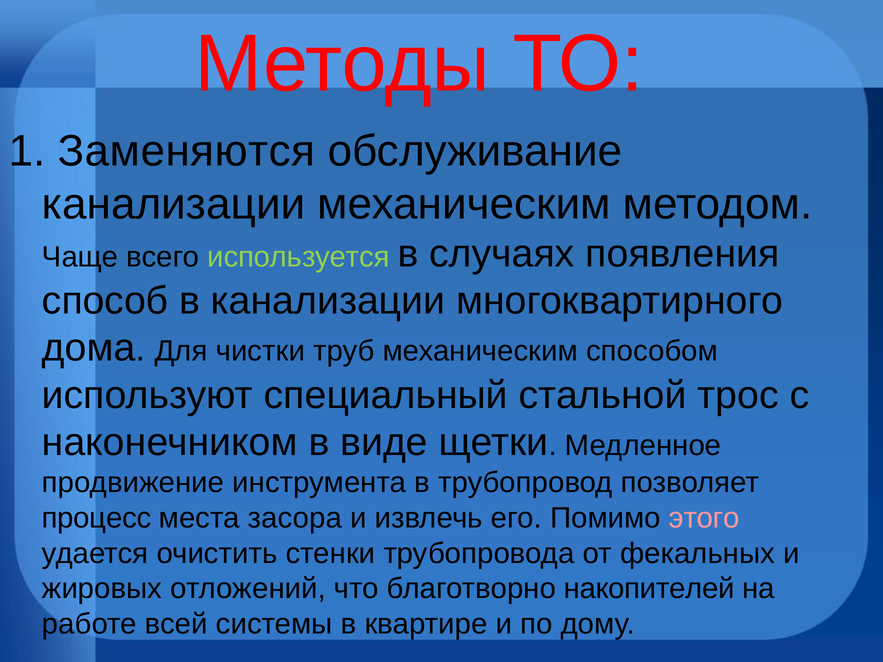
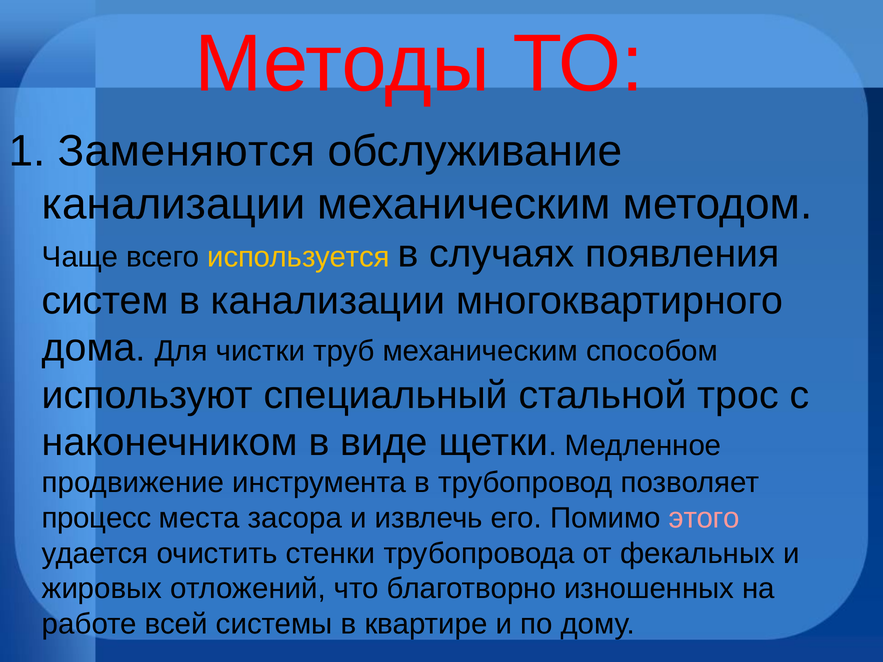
используется colour: light green -> yellow
способ: способ -> систем
накопителей: накопителей -> изношенных
